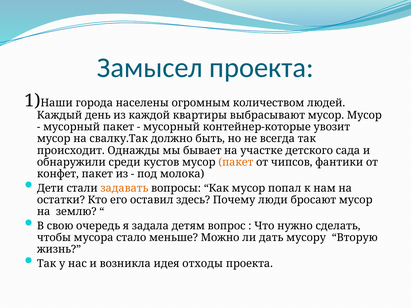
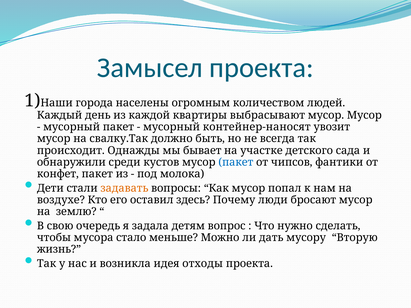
контейнер-которые: контейнер-которые -> контейнер-наносят
пакет at (236, 162) colour: orange -> blue
остатки: остатки -> воздухе
